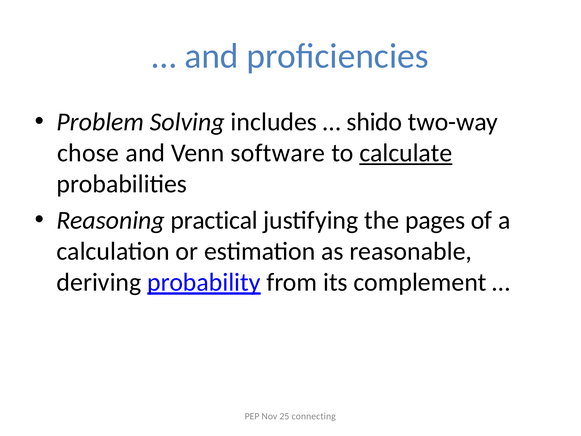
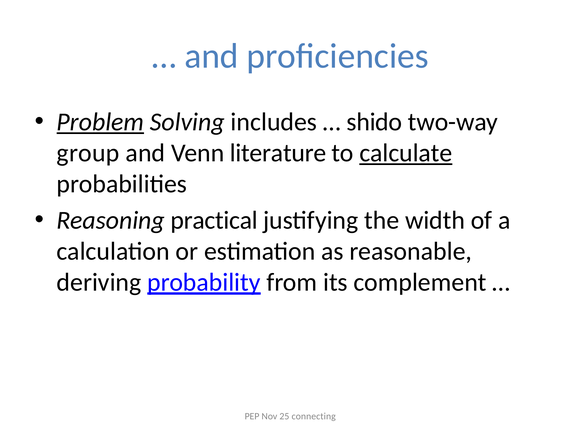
Problem underline: none -> present
chose: chose -> group
software: software -> literature
pages: pages -> width
